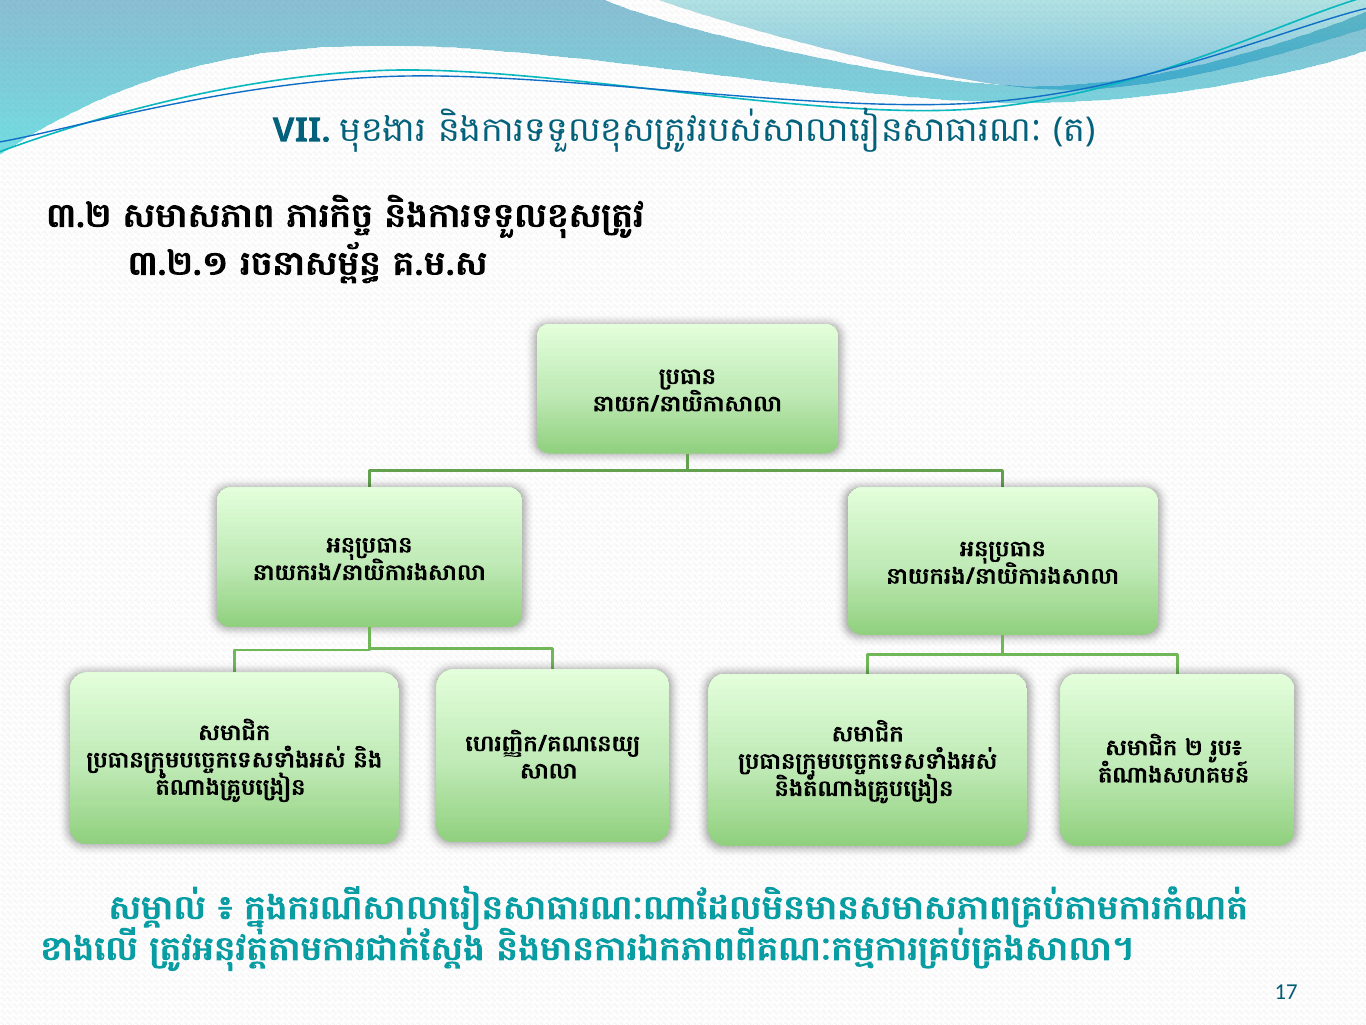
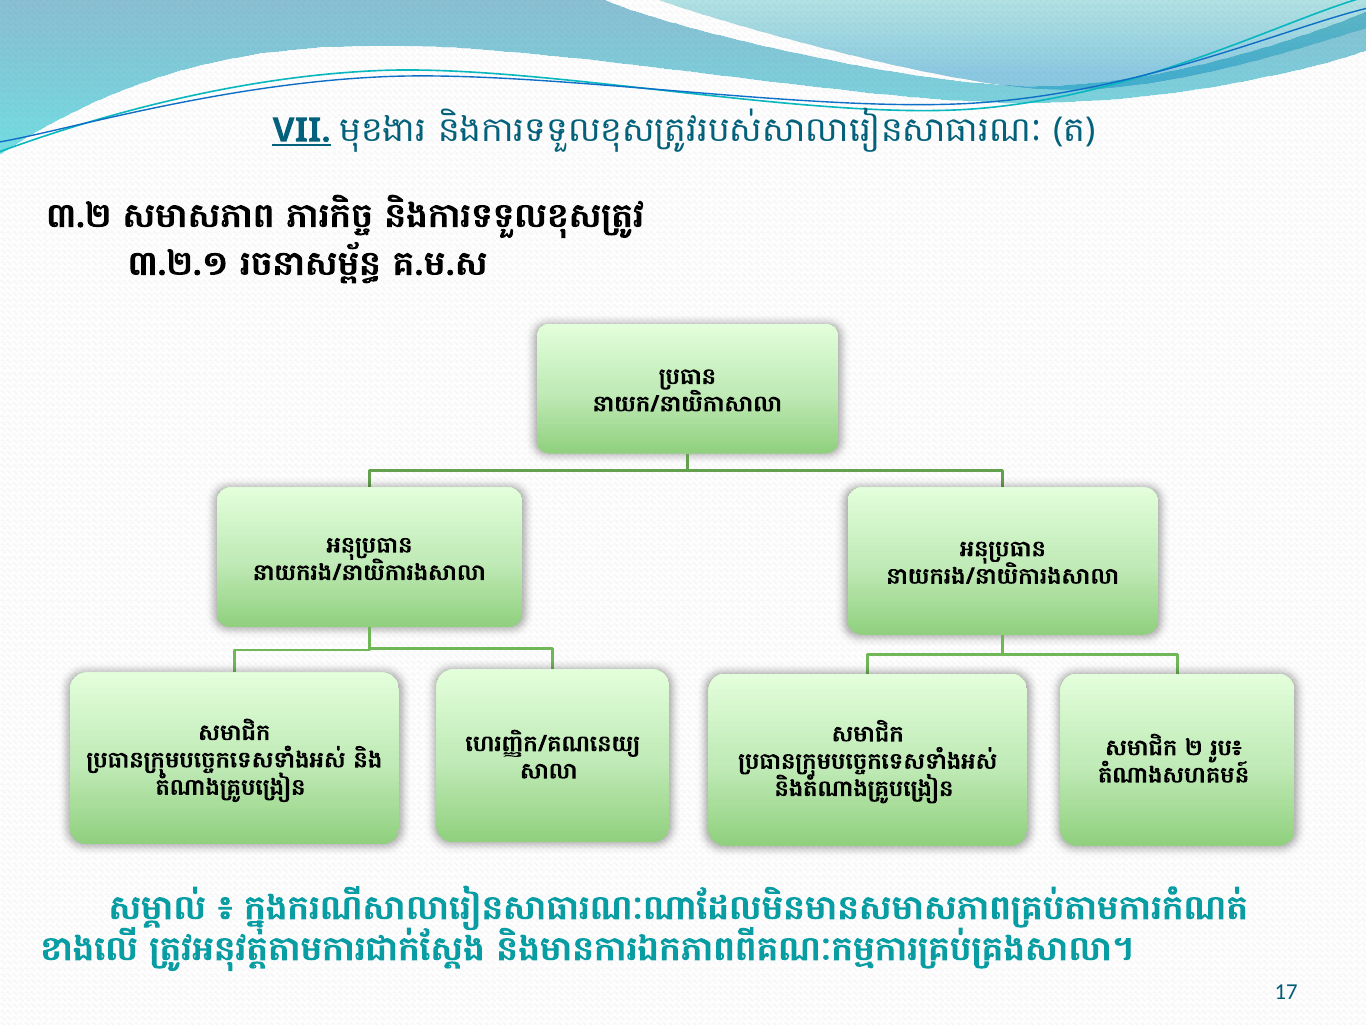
VII underline: none -> present
